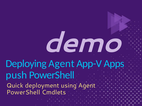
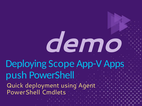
Deploying Agent: Agent -> Scope
